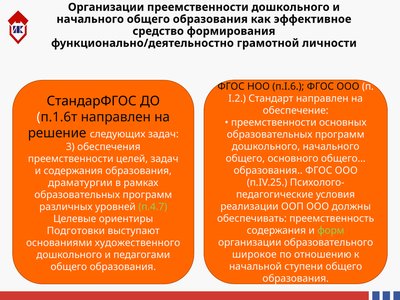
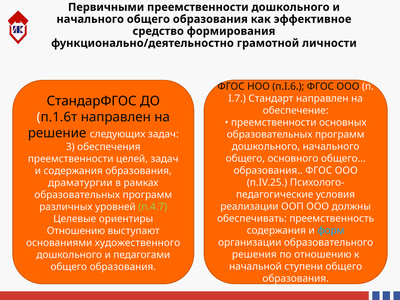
Организации at (106, 7): Организации -> Первичными
I.2: I.2 -> I.7
форм colour: light green -> light blue
Подготовки at (76, 231): Подготовки -> Отношению
широкое: широкое -> решения
